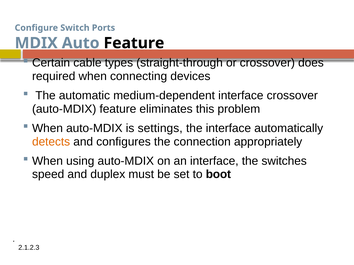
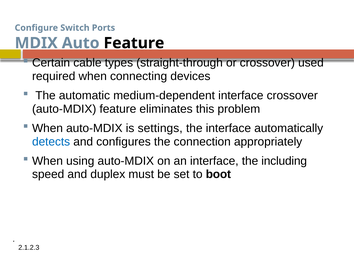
does: does -> used
detects colour: orange -> blue
switches: switches -> including
